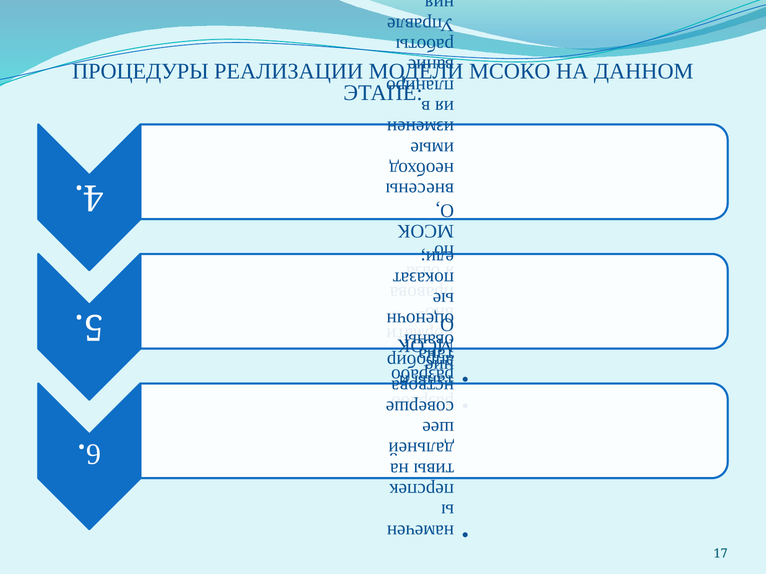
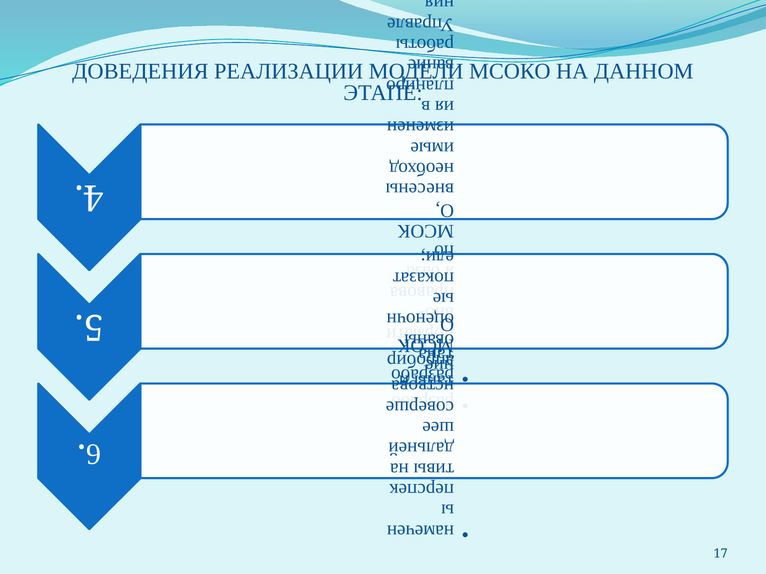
ПРОЦЕДУРЫ: ПРОЦЕДУРЫ -> ДОВЕДЕНИЯ
